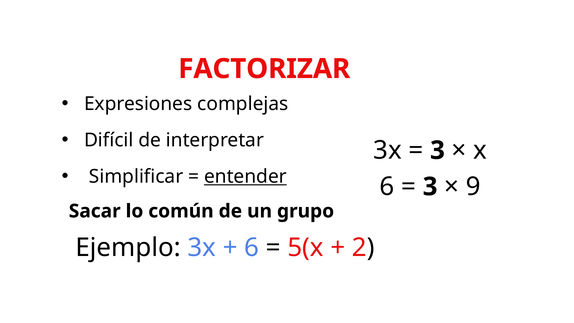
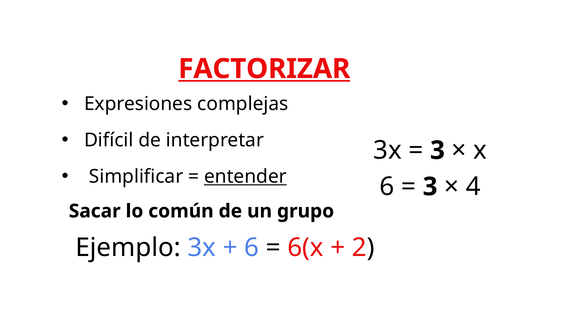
FACTORIZAR underline: none -> present
9: 9 -> 4
5(x: 5(x -> 6(x
